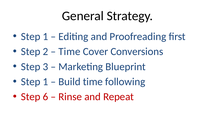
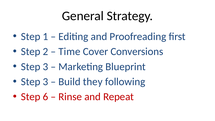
1 at (46, 82): 1 -> 3
Build time: time -> they
